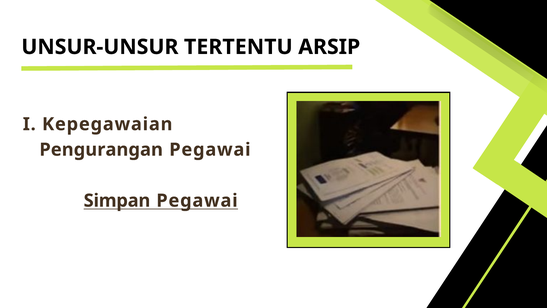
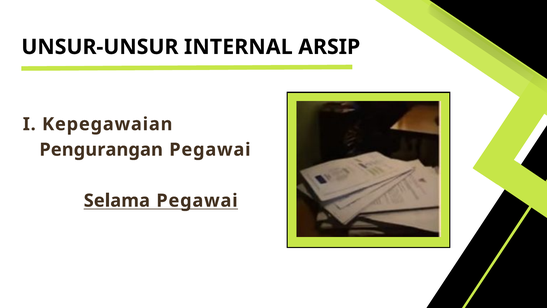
TERTENTU: TERTENTU -> INTERNAL
Simpan: Simpan -> Selama
